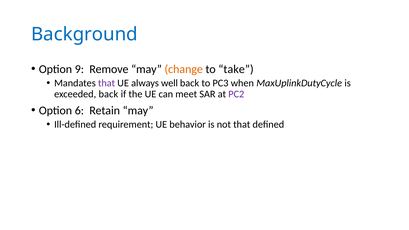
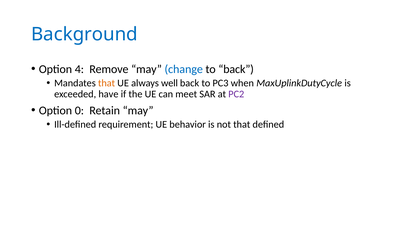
9: 9 -> 4
change colour: orange -> blue
to take: take -> back
that at (107, 83) colour: purple -> orange
exceeded back: back -> have
6: 6 -> 0
